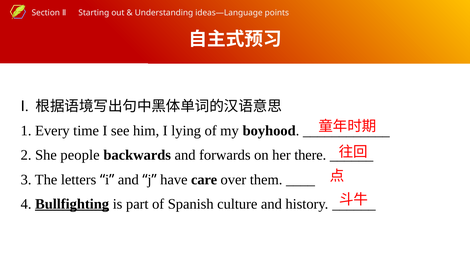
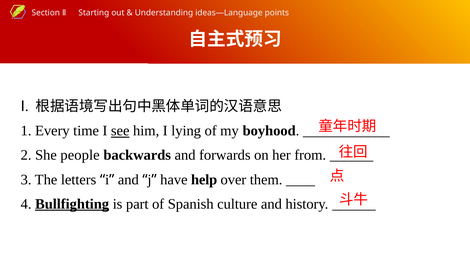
see underline: none -> present
there: there -> from
care: care -> help
